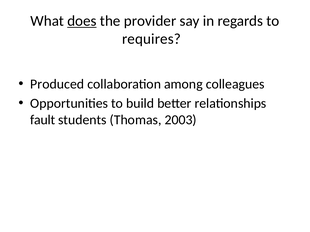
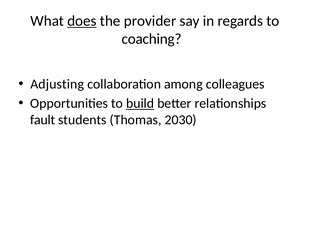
requires: requires -> coaching
Produced: Produced -> Adjusting
build underline: none -> present
2003: 2003 -> 2030
